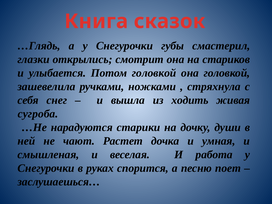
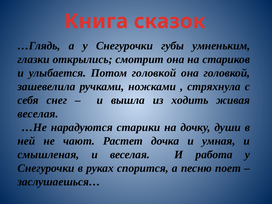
смастерил: смастерил -> умненьким
сугроба at (38, 114): сугроба -> веселая
